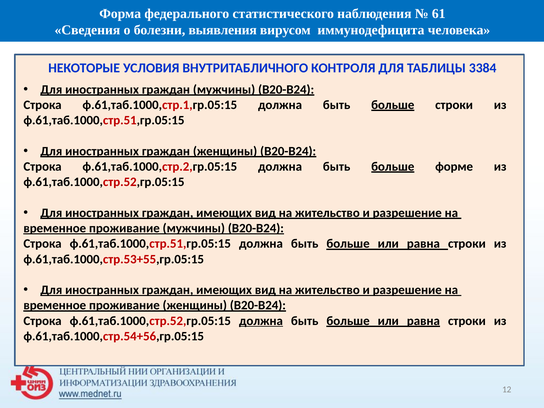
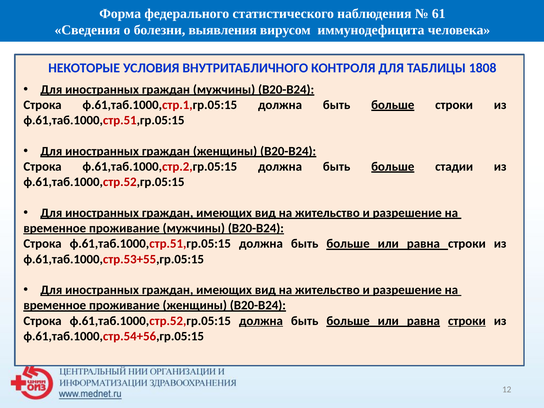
3384: 3384 -> 1808
форме: форме -> стадии
строки at (467, 321) underline: none -> present
